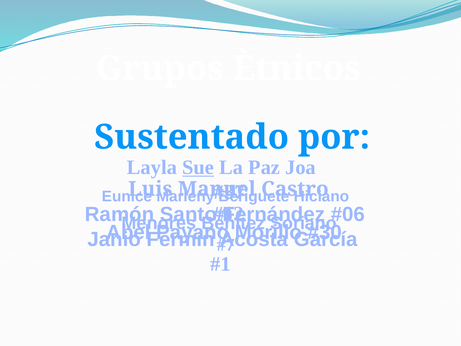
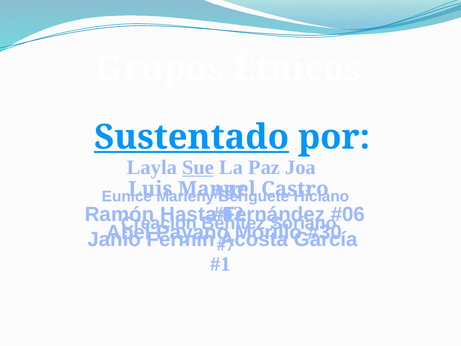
Sustentado underline: none -> present
Santo: Santo -> Hasta
Menores: Menores -> Creacion
